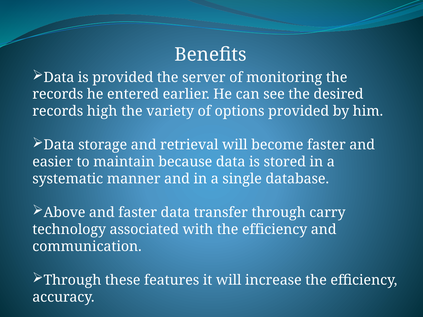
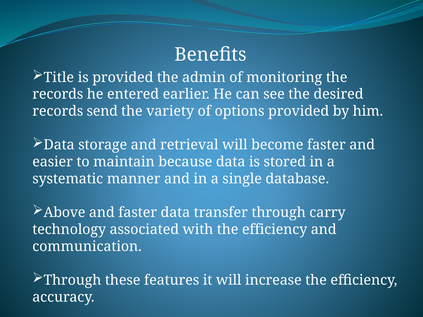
Data at (59, 77): Data -> Title
server: server -> admin
high: high -> send
